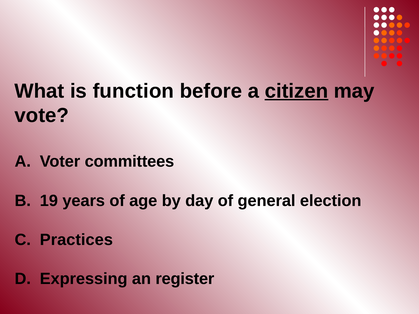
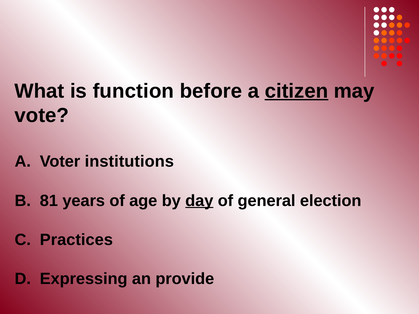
committees: committees -> institutions
19: 19 -> 81
day underline: none -> present
register: register -> provide
